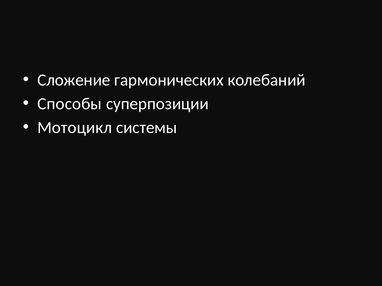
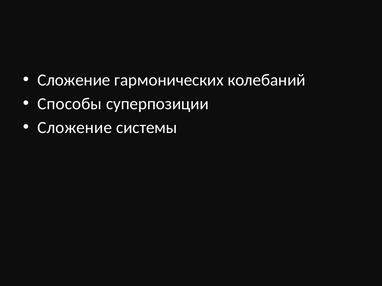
Мотоцикл at (75, 128): Мотоцикл -> Сложение
